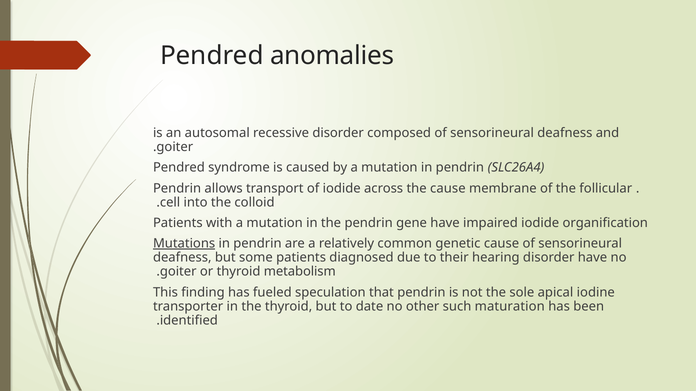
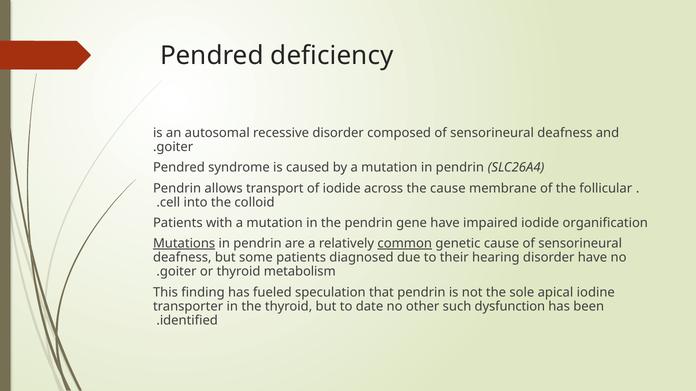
anomalies: anomalies -> deficiency
common underline: none -> present
maturation: maturation -> dysfunction
